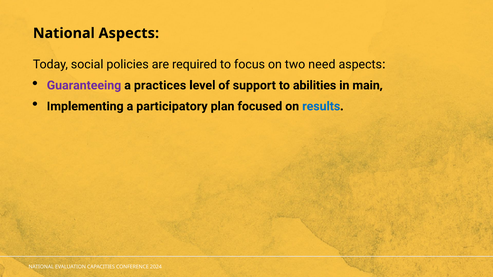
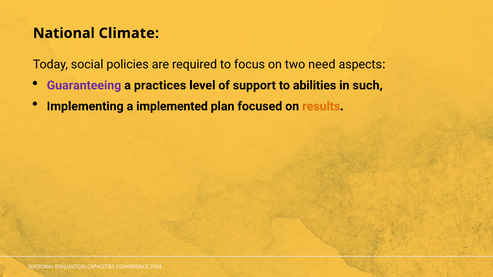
National Aspects: Aspects -> Climate
main: main -> such
participatory: participatory -> implemented
results colour: blue -> orange
